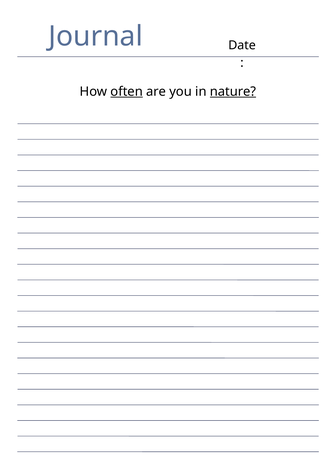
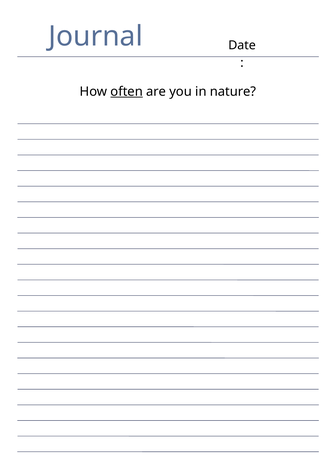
nature underline: present -> none
